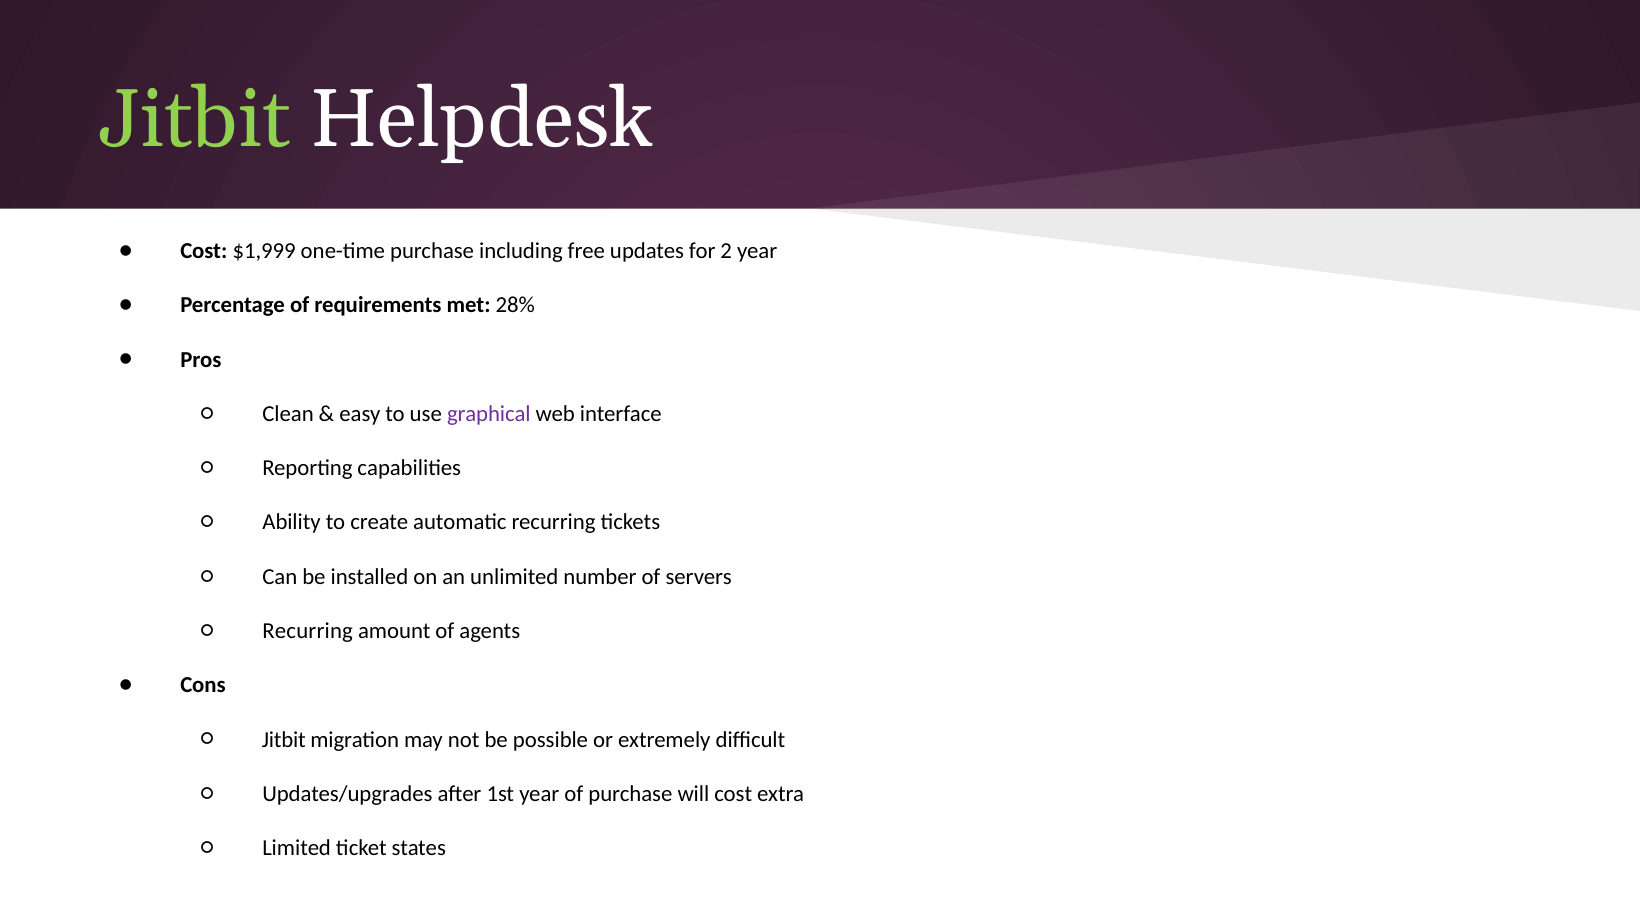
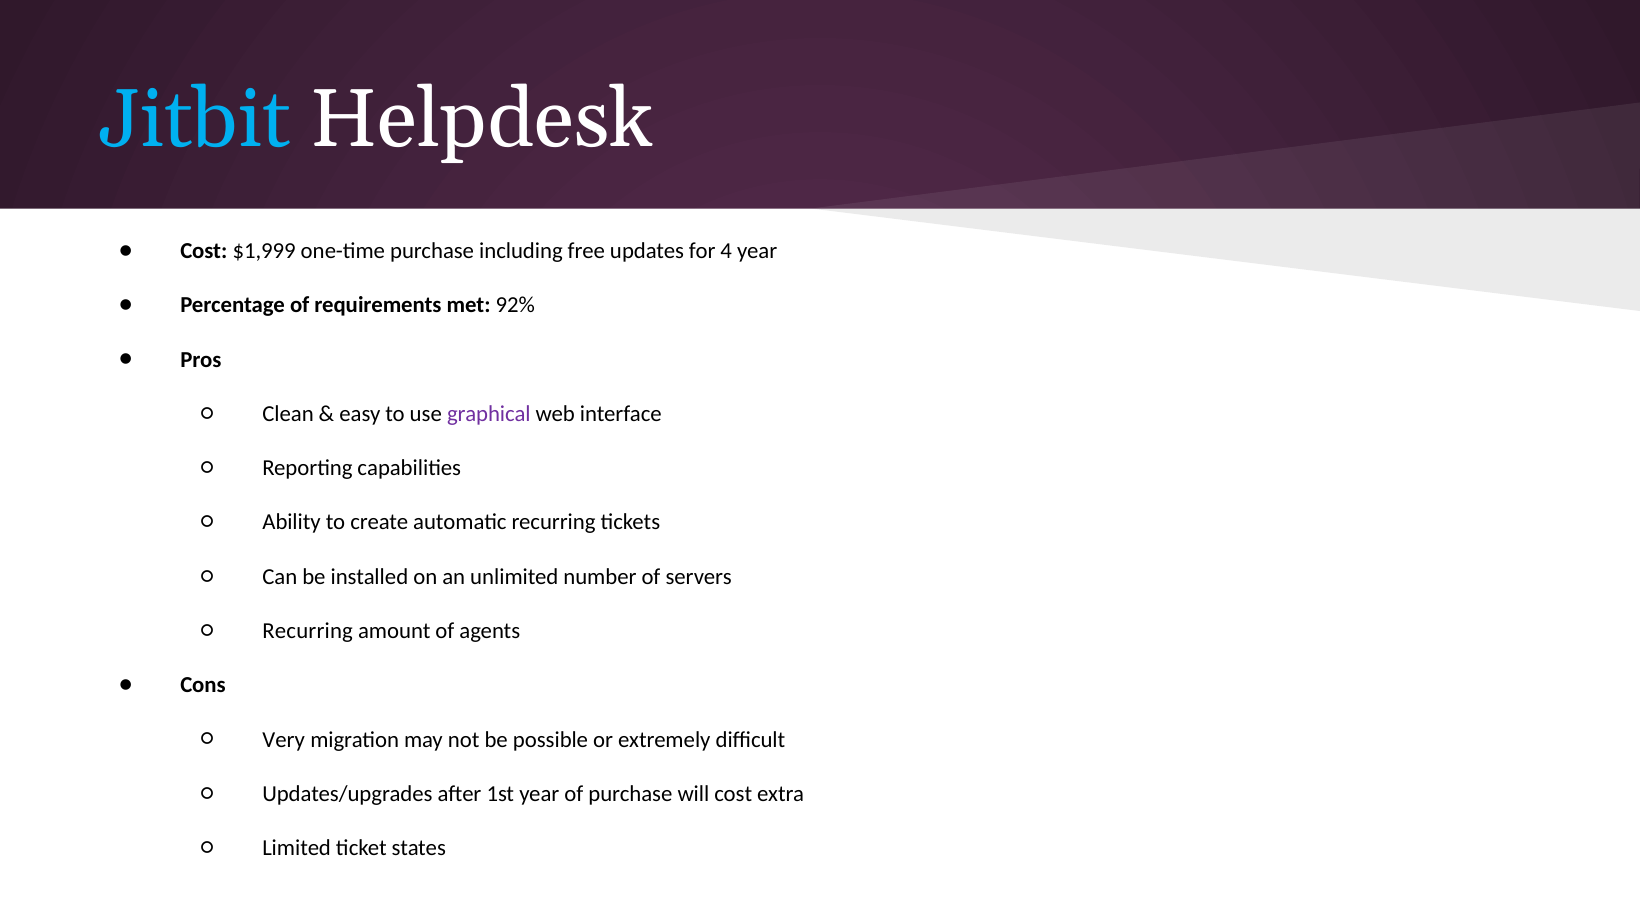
Jitbit at (195, 120) colour: light green -> light blue
2: 2 -> 4
28%: 28% -> 92%
Jitbit at (284, 739): Jitbit -> Very
